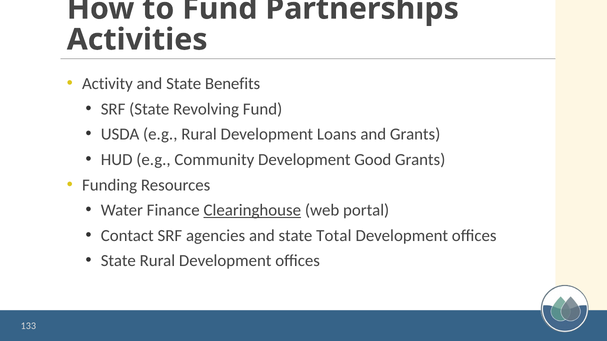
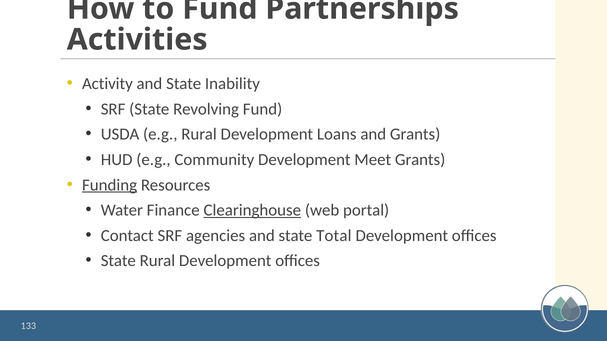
Benefits: Benefits -> Inability
Good: Good -> Meet
Funding underline: none -> present
